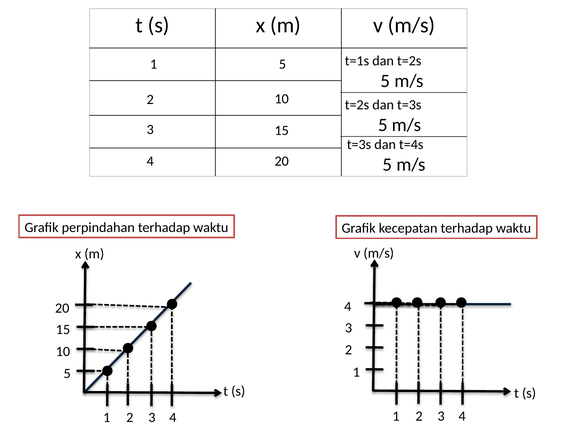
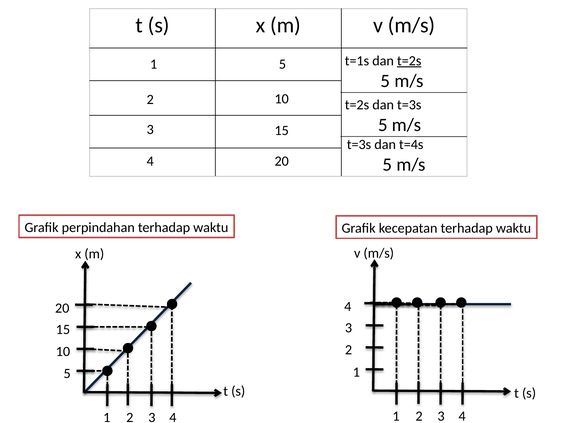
t=2s at (409, 61) underline: none -> present
